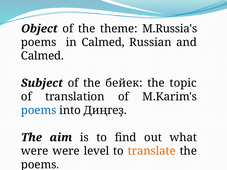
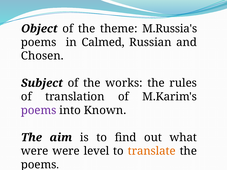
Calmed at (42, 56): Calmed -> Chosen
бейек: бейек -> works
topic: topic -> rules
poems at (39, 110) colour: blue -> purple
Диңгеҙ: Диңгеҙ -> Known
